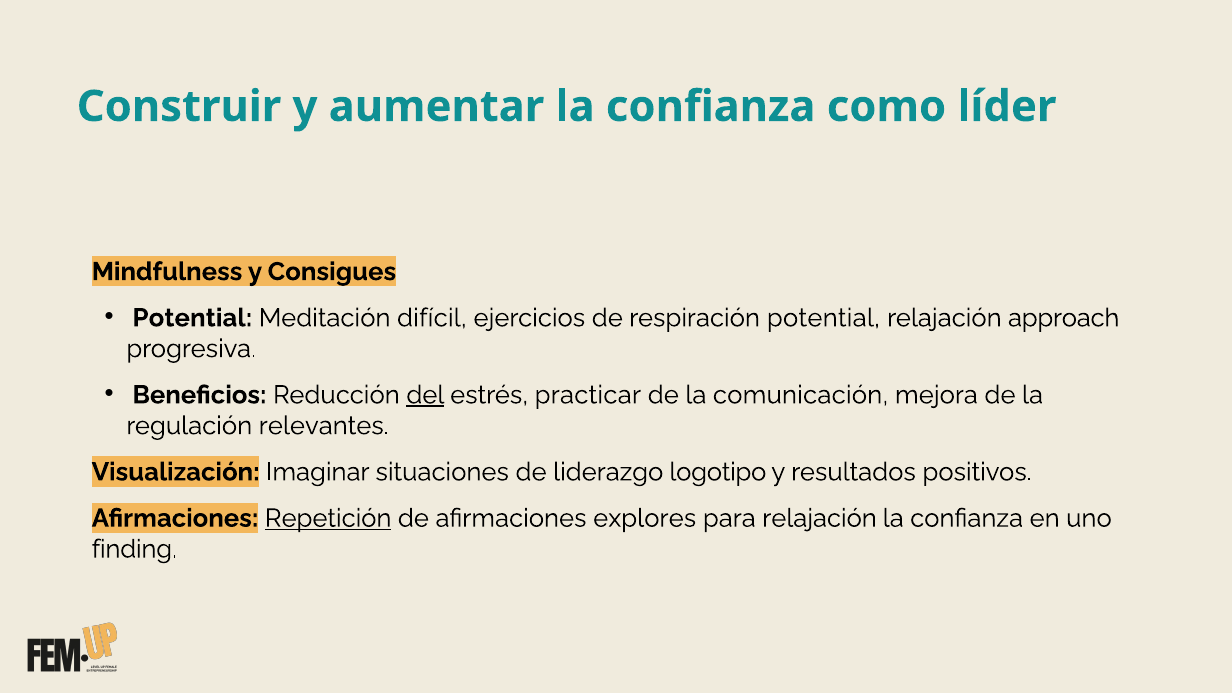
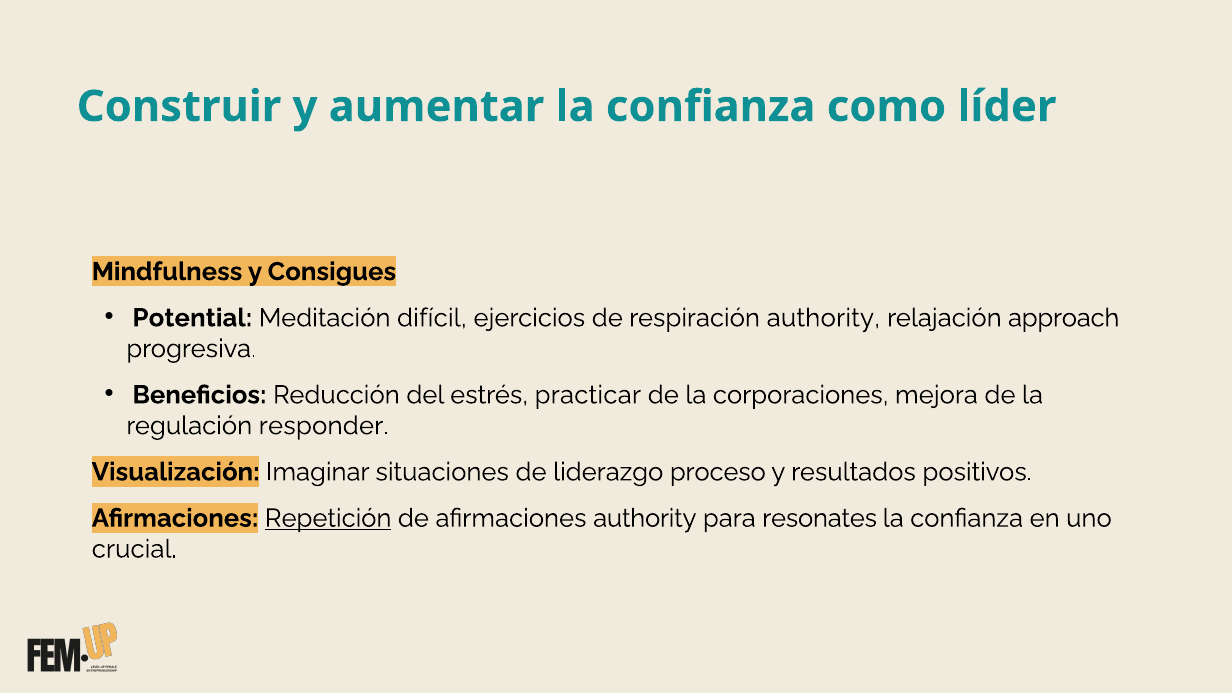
respiración potential: potential -> authority
del underline: present -> none
comunicación: comunicación -> corporaciones
relevantes: relevantes -> responder
logotipo: logotipo -> proceso
afirmaciones explores: explores -> authority
para relajación: relajación -> resonates
finding: finding -> crucial
